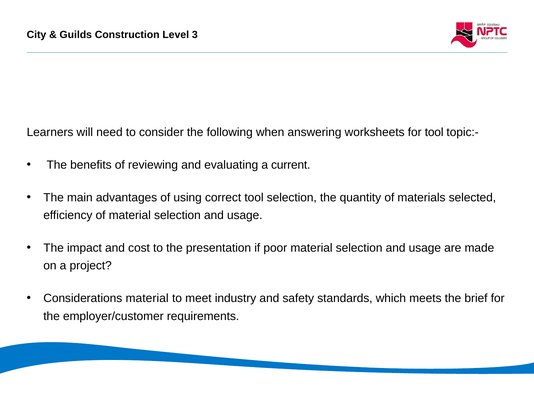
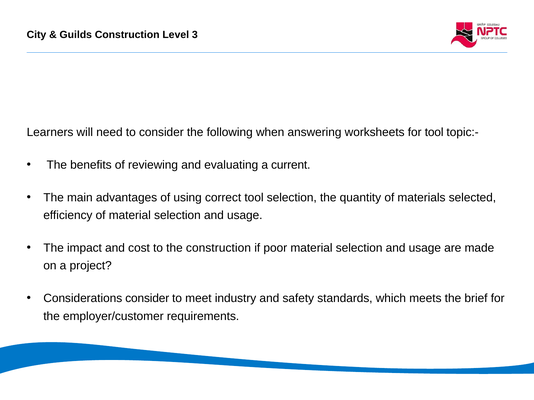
the presentation: presentation -> construction
Considerations material: material -> consider
